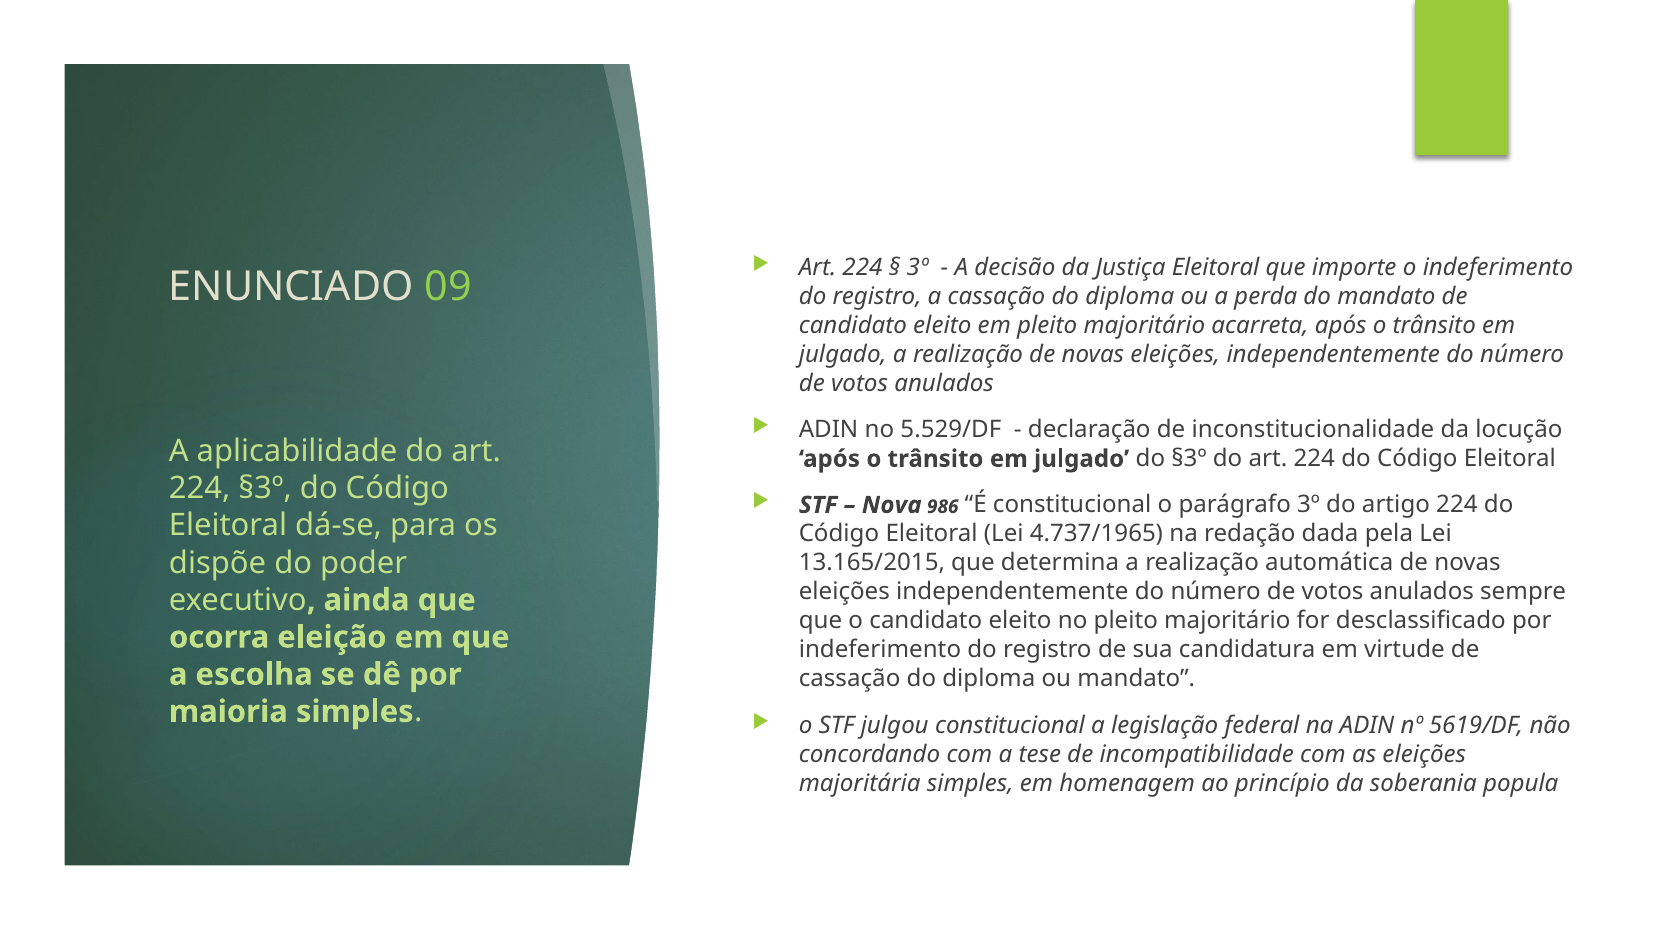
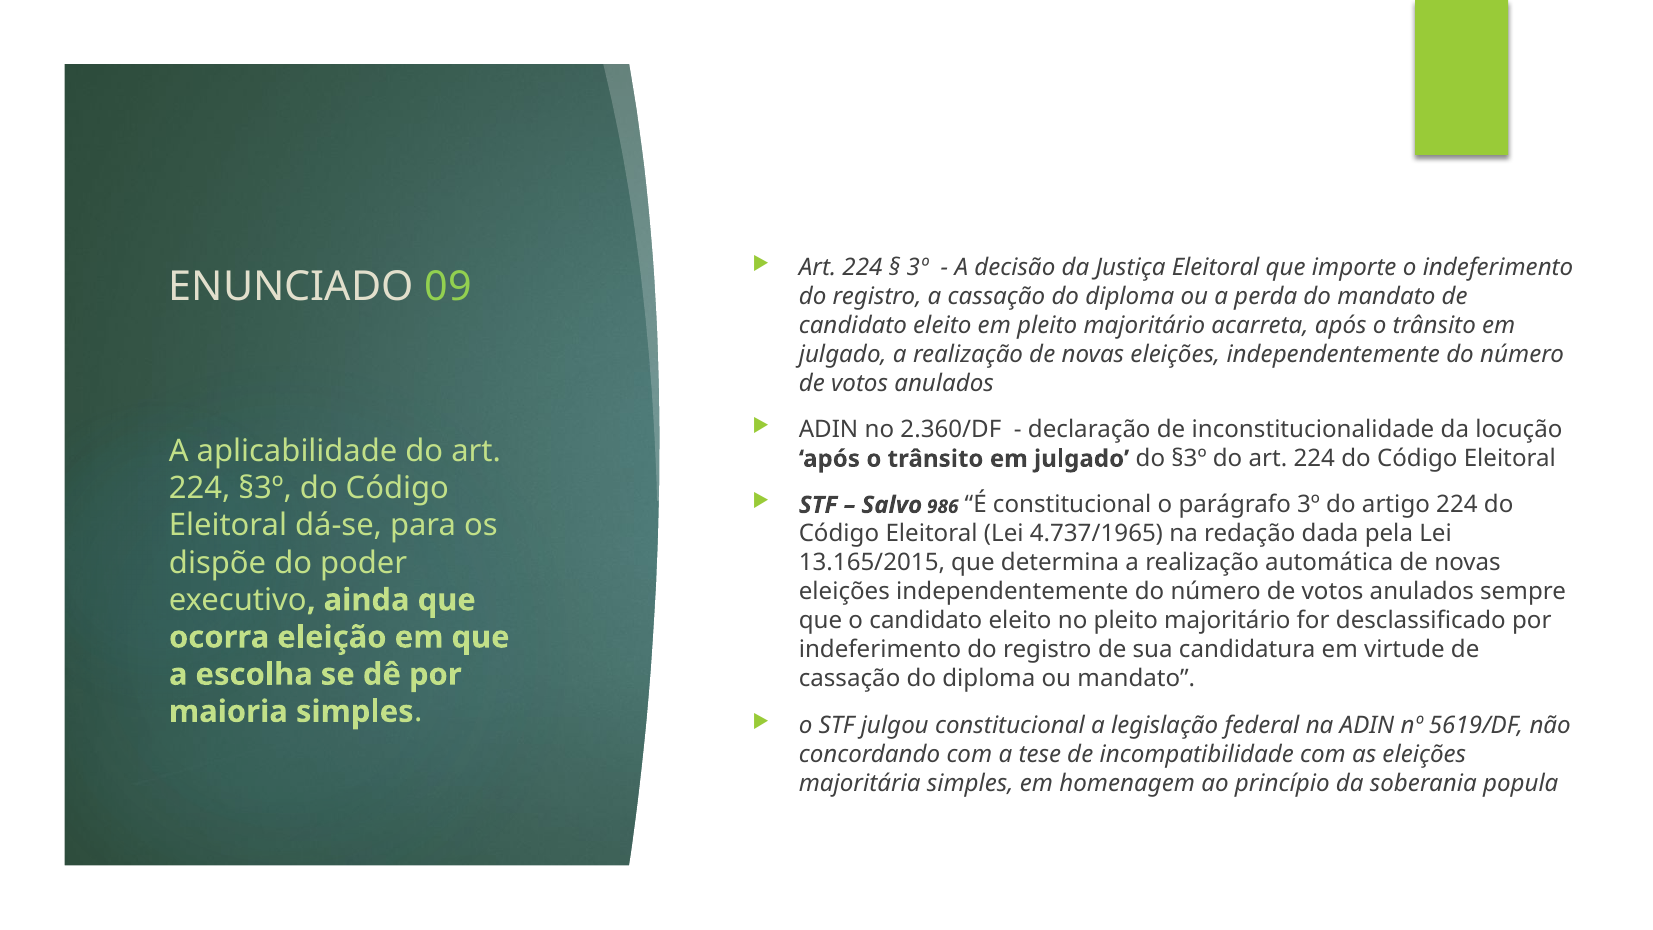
5.529/DF: 5.529/DF -> 2.360/DF
Nova: Nova -> Salvo
